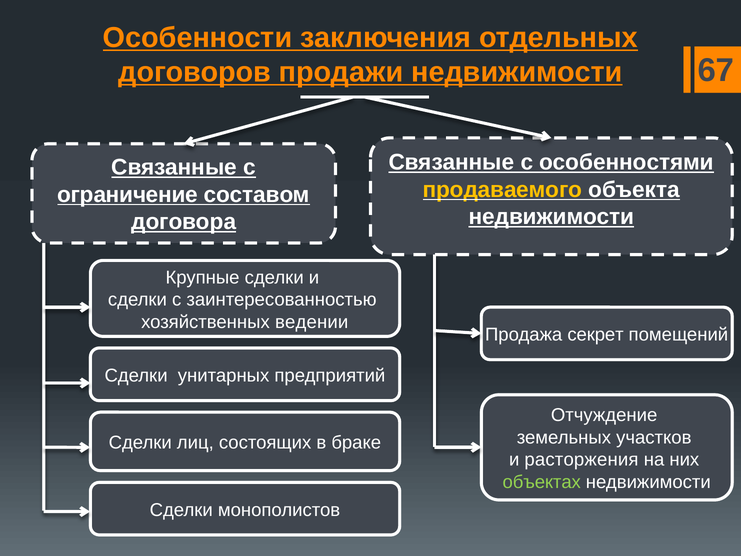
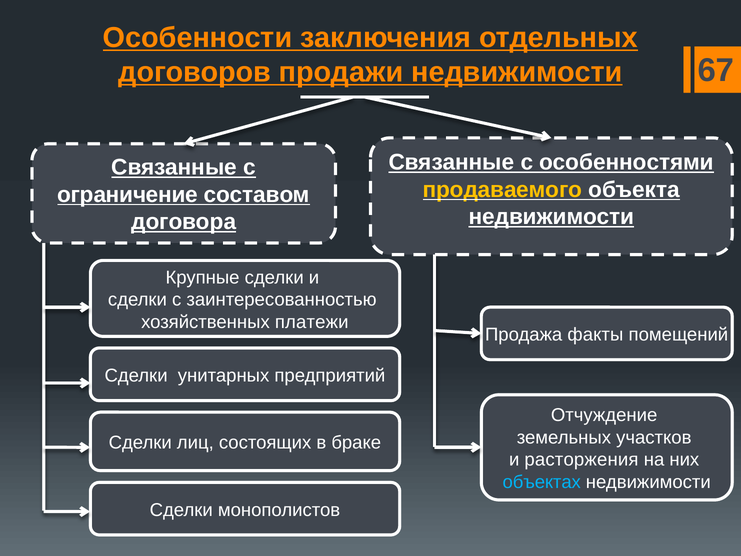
ведении: ведении -> платежи
секрет: секрет -> факты
объектах colour: light green -> light blue
